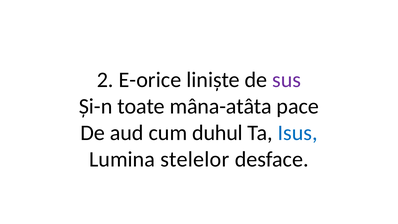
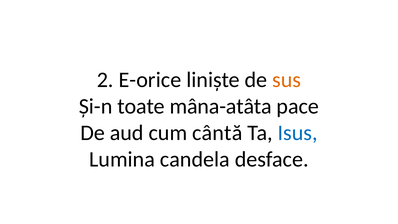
sus colour: purple -> orange
duhul: duhul -> cântă
stelelor: stelelor -> candela
